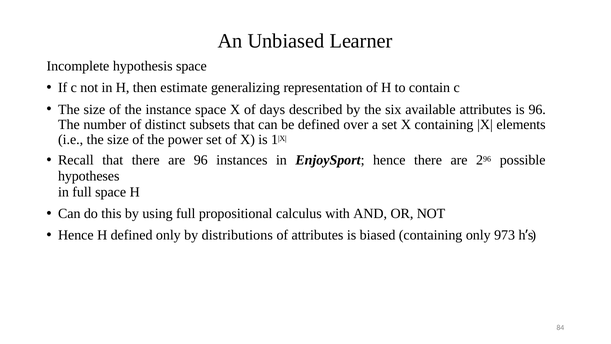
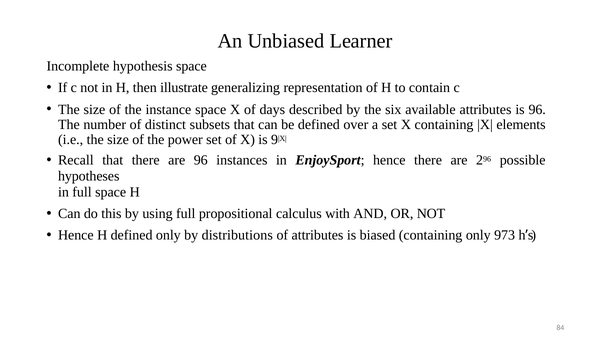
estimate: estimate -> illustrate
1: 1 -> 9
